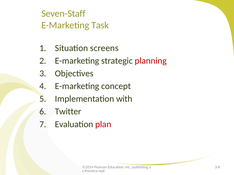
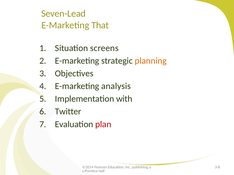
Seven-Staff: Seven-Staff -> Seven-Lead
Task: Task -> That
planning colour: red -> orange
concept: concept -> analysis
